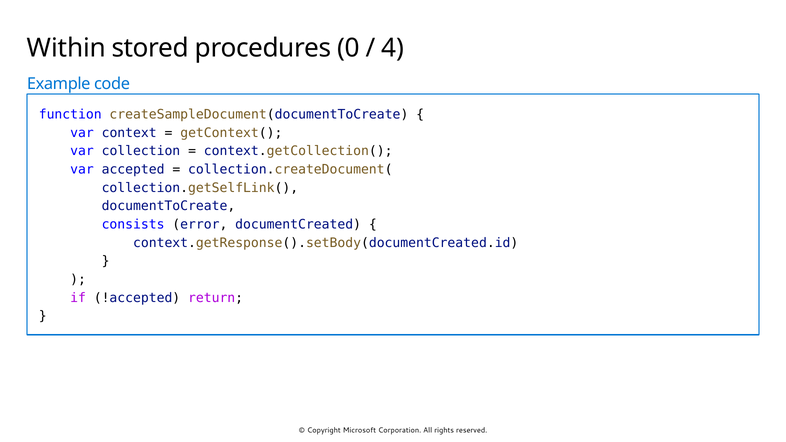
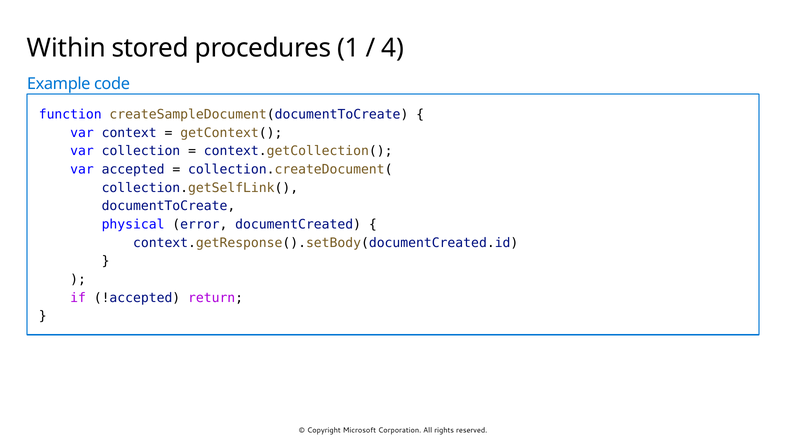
0: 0 -> 1
consists: consists -> physical
